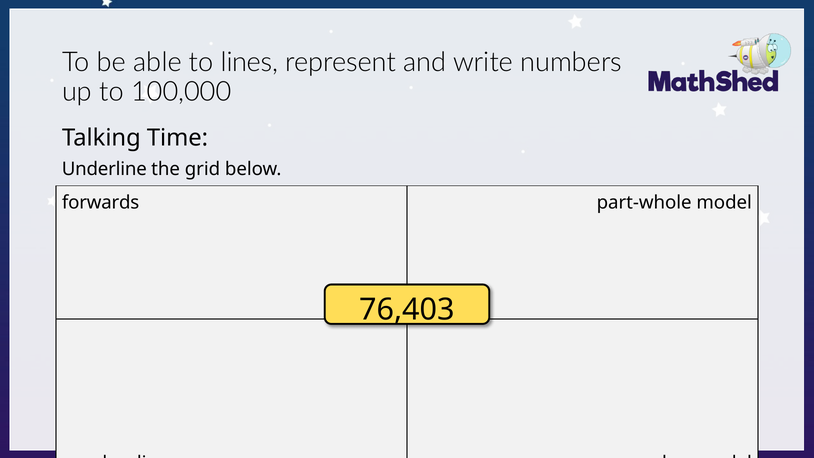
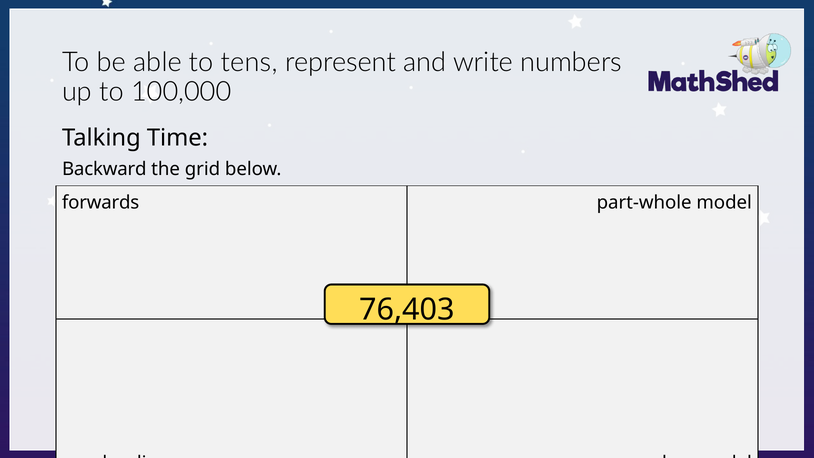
lines: lines -> tens
Underline: Underline -> Backward
